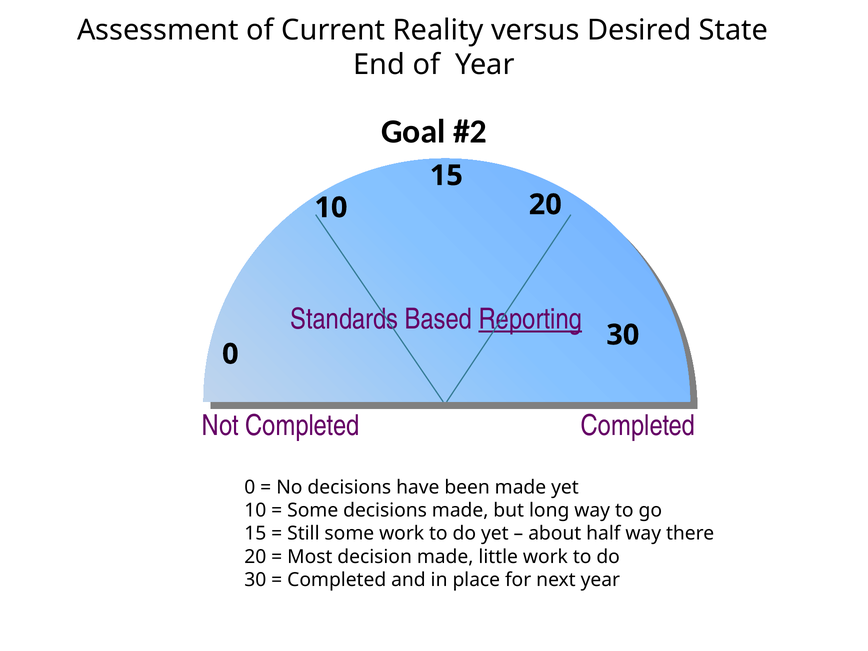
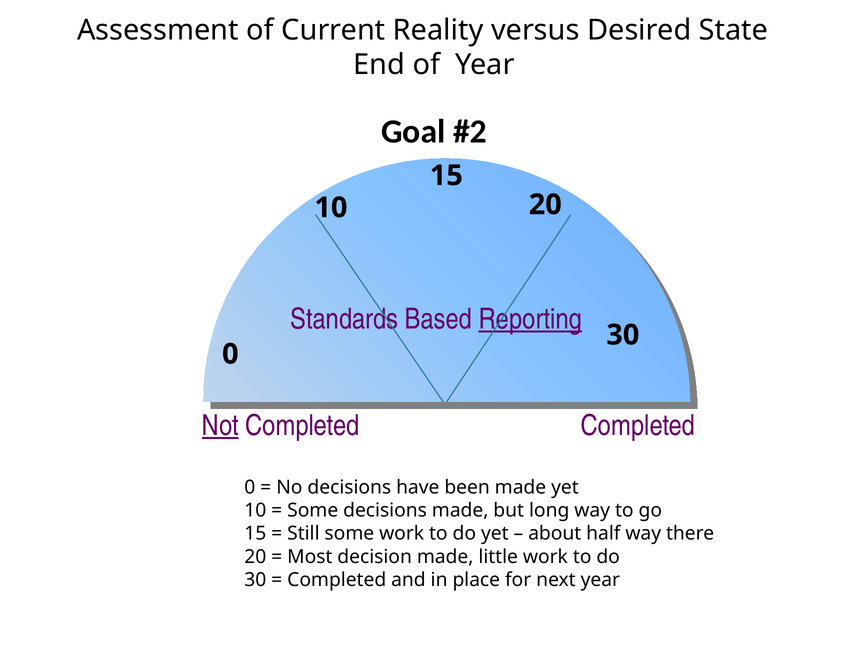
Not underline: none -> present
